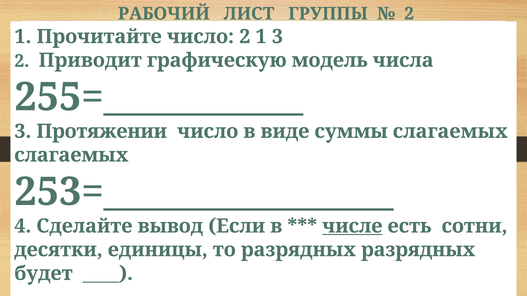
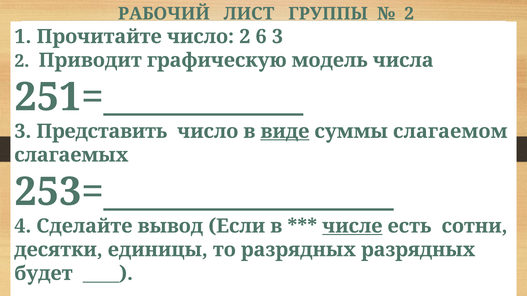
число 2 1: 1 -> 6
255=___________: 255=___________ -> 251=___________
Протяжении: Протяжении -> Представить
виде underline: none -> present
суммы слагаемых: слагаемых -> слагаемом
